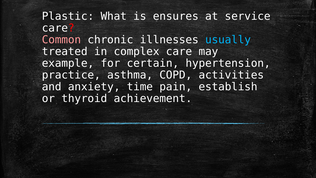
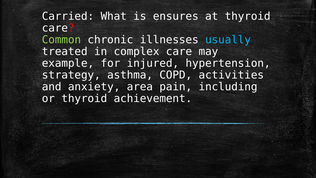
Plastic: Plastic -> Carried
at service: service -> thyroid
Common colour: pink -> light green
certain: certain -> injured
practice: practice -> strategy
time: time -> area
establish: establish -> including
